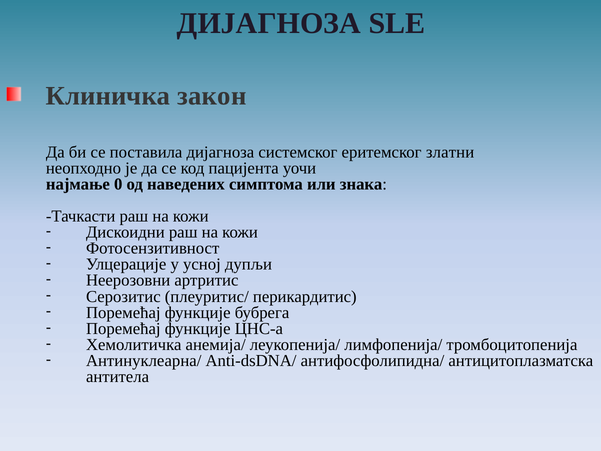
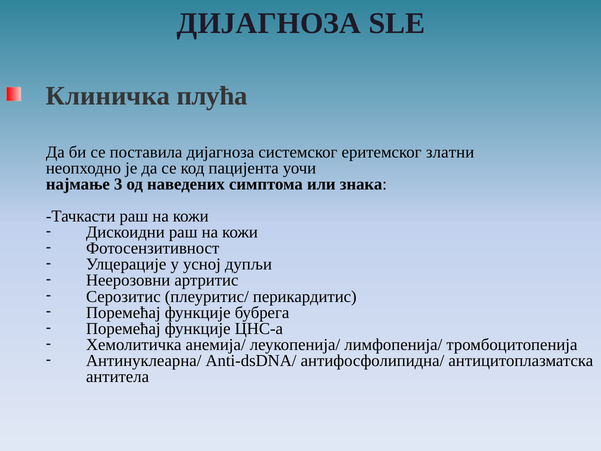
закон: закон -> плућа
0: 0 -> 3
